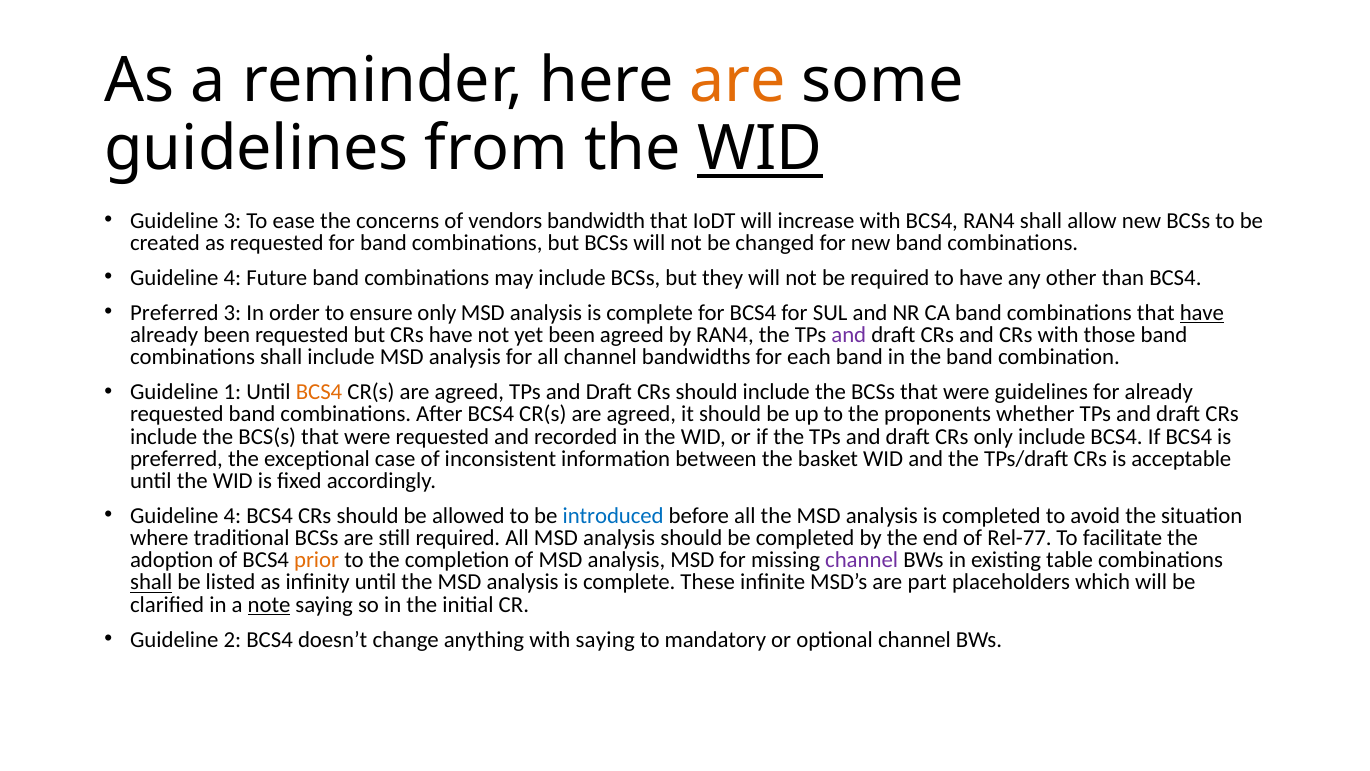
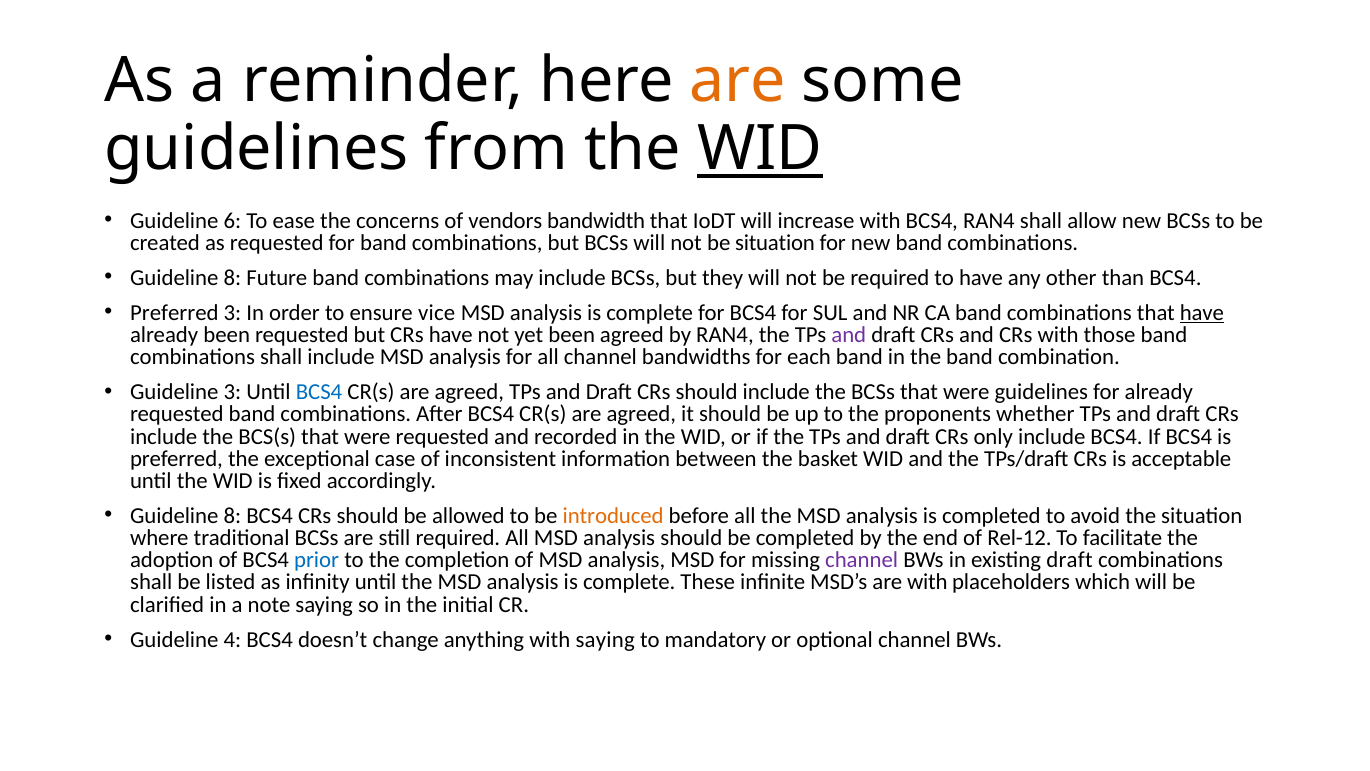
Guideline 3: 3 -> 6
be changed: changed -> situation
4 at (232, 278): 4 -> 8
ensure only: only -> vice
Guideline 1: 1 -> 3
BCS4 at (319, 392) colour: orange -> blue
4 at (232, 516): 4 -> 8
introduced colour: blue -> orange
Rel-77: Rel-77 -> Rel-12
prior colour: orange -> blue
existing table: table -> draft
shall at (151, 582) underline: present -> none
are part: part -> with
note underline: present -> none
2: 2 -> 4
